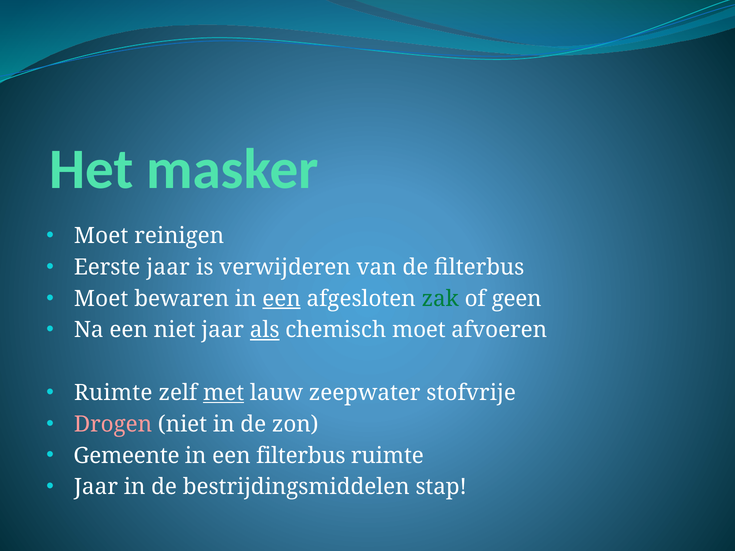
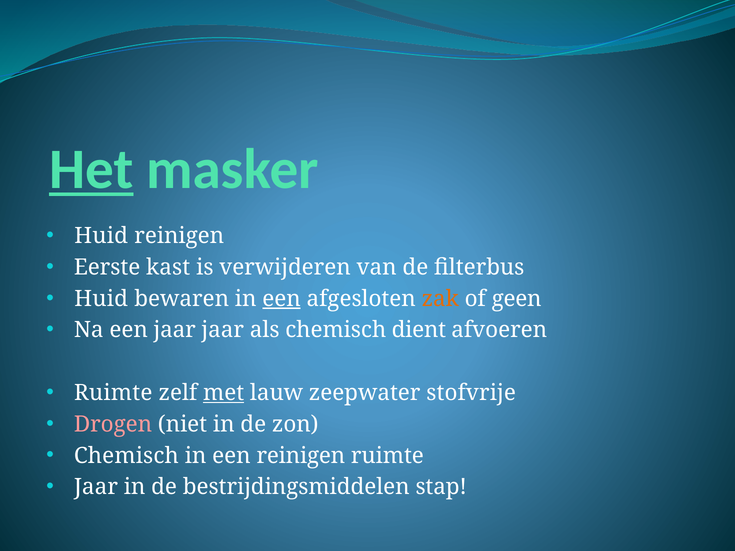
Het underline: none -> present
Moet at (101, 236): Moet -> Huid
Eerste jaar: jaar -> kast
Moet at (101, 299): Moet -> Huid
zak colour: green -> orange
een niet: niet -> jaar
als underline: present -> none
chemisch moet: moet -> dient
Gemeente at (127, 456): Gemeente -> Chemisch
een filterbus: filterbus -> reinigen
